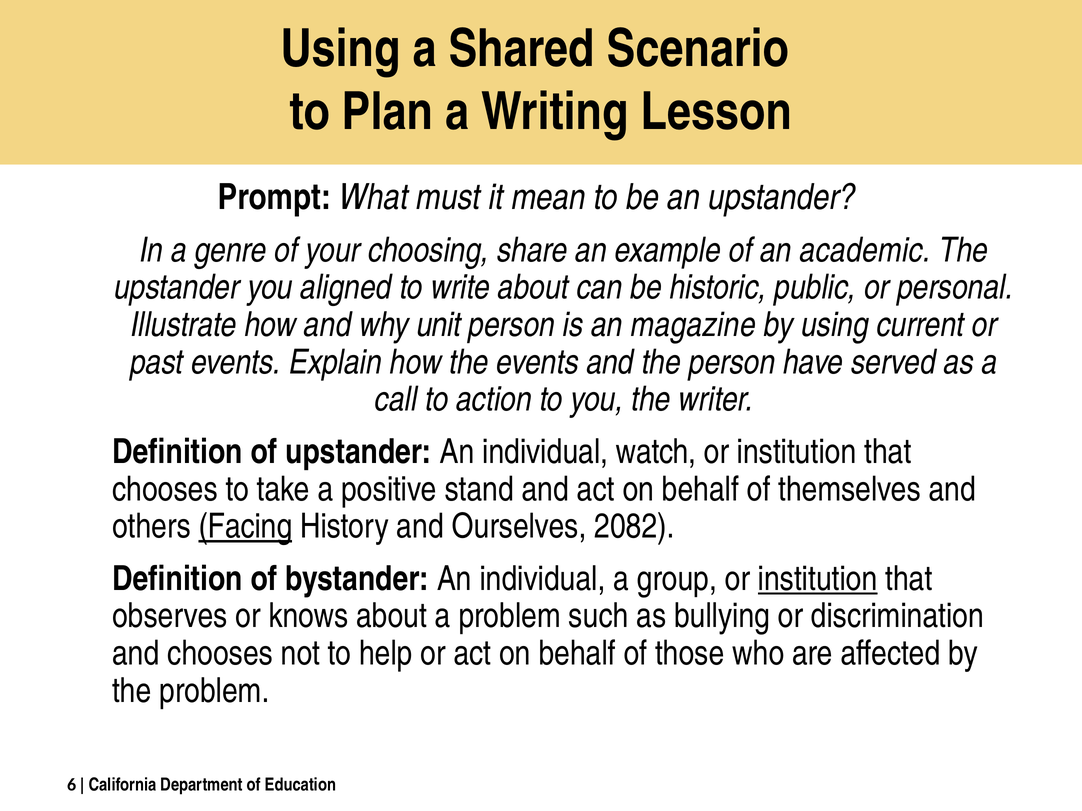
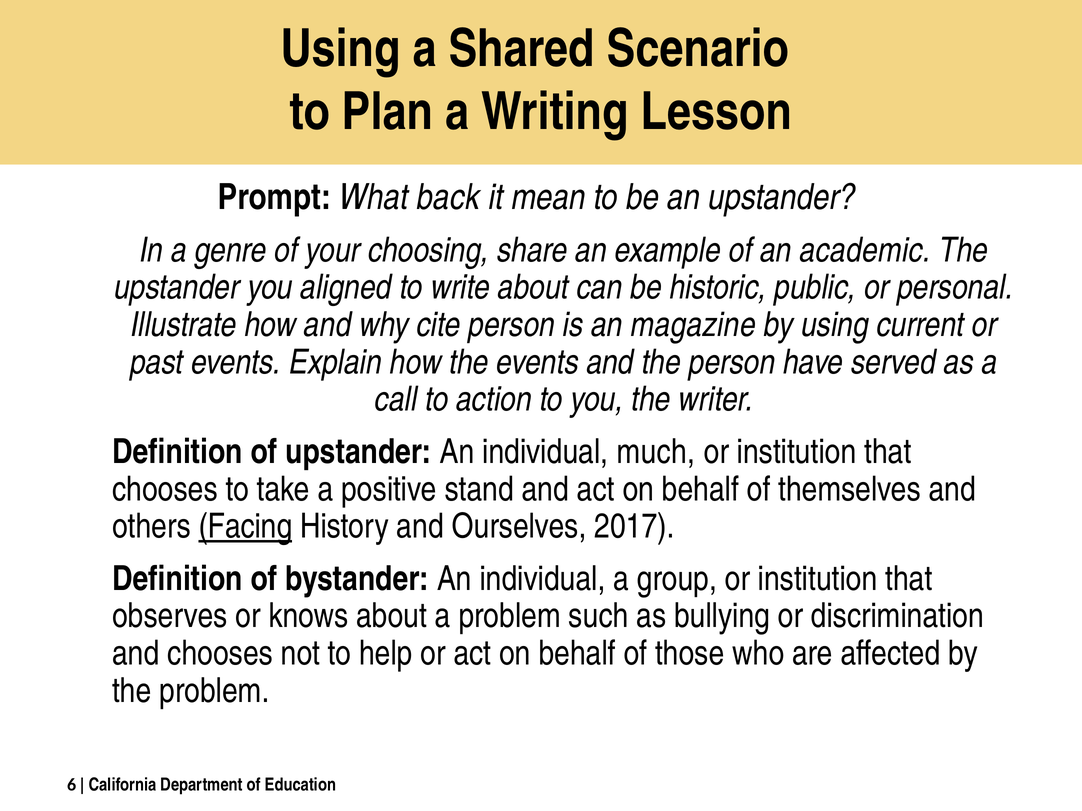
must: must -> back
unit: unit -> cite
watch: watch -> much
2082: 2082 -> 2017
institution at (818, 579) underline: present -> none
